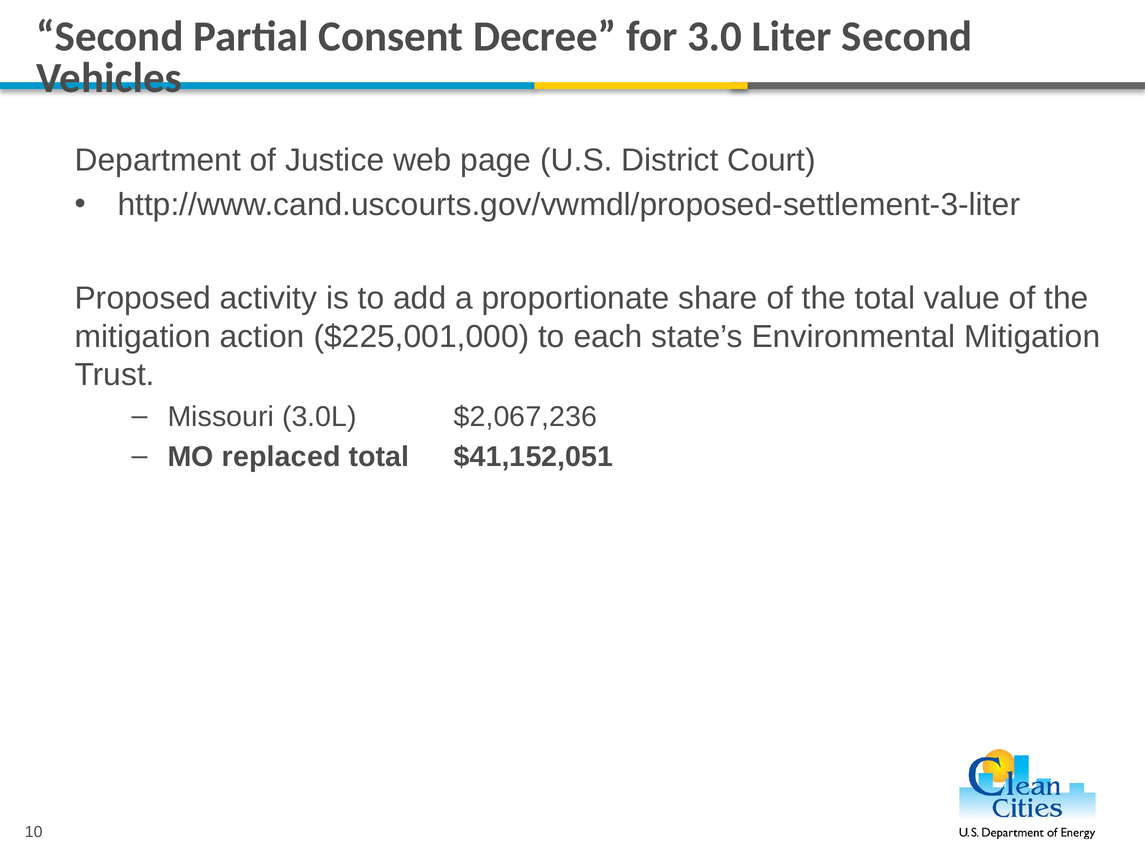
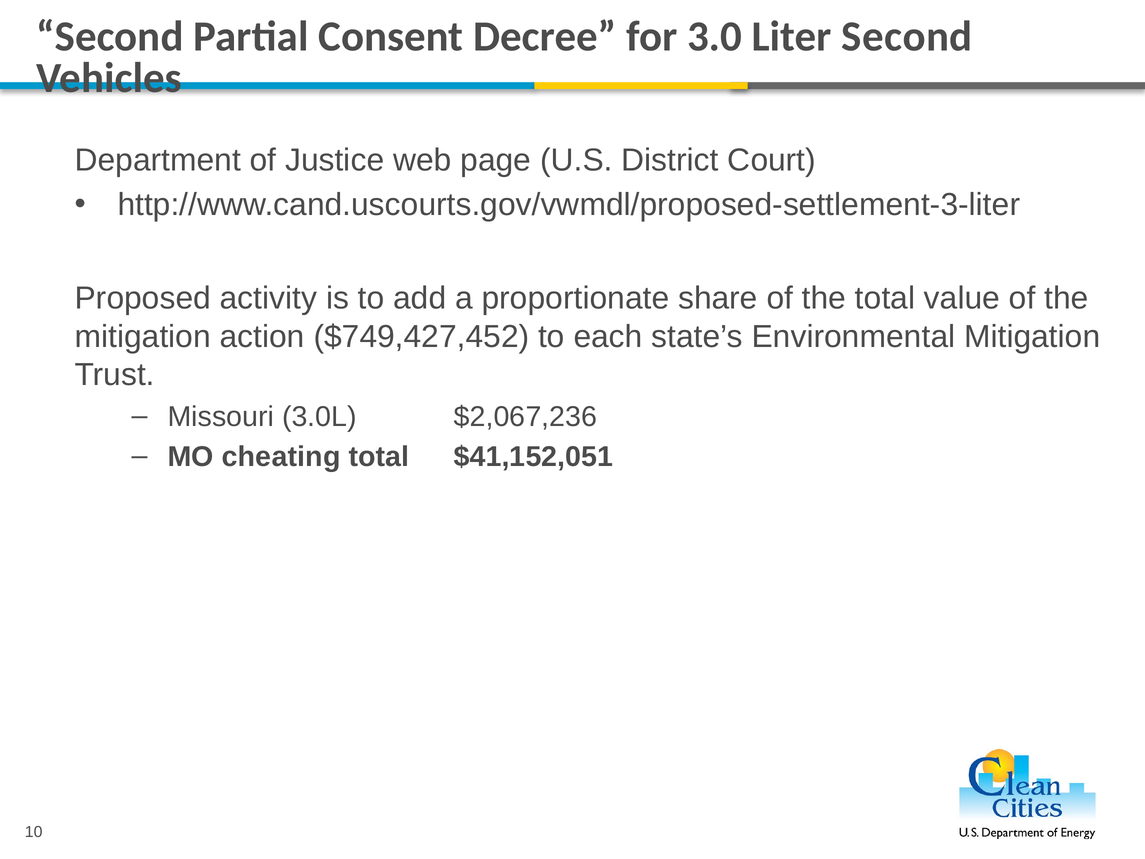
$225,001,000: $225,001,000 -> $749,427,452
replaced: replaced -> cheating
